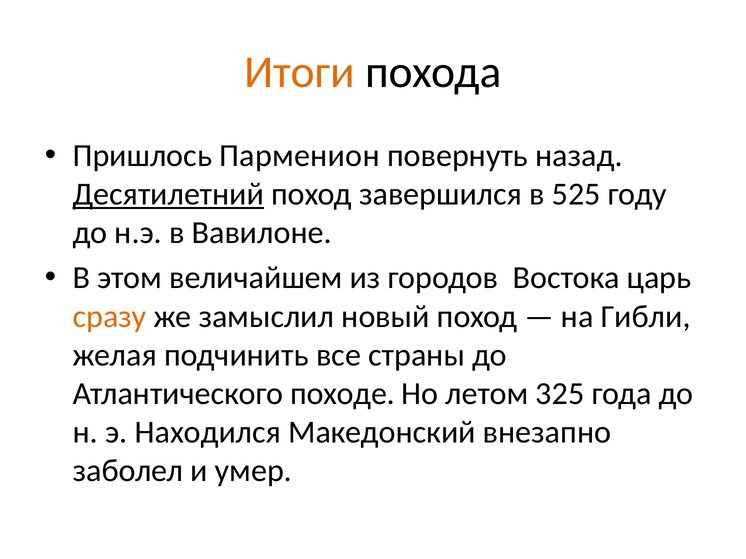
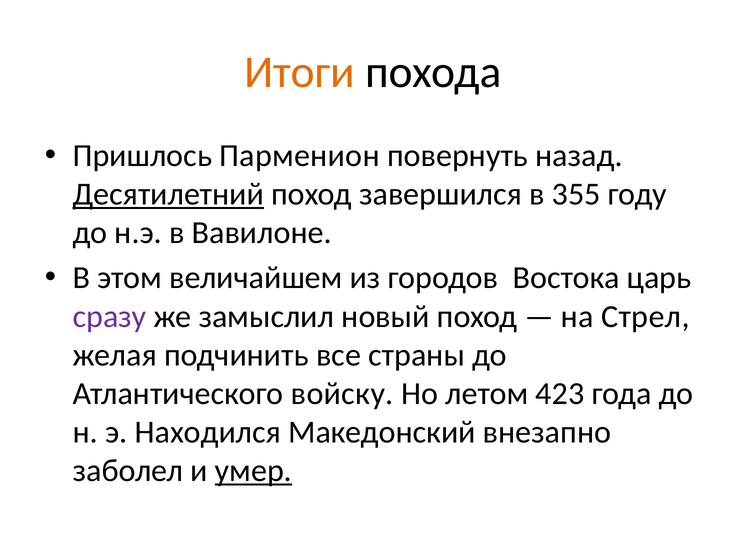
525: 525 -> 355
сразу colour: orange -> purple
Гибли: Гибли -> Стрел
походе: походе -> войску
325: 325 -> 423
умер underline: none -> present
